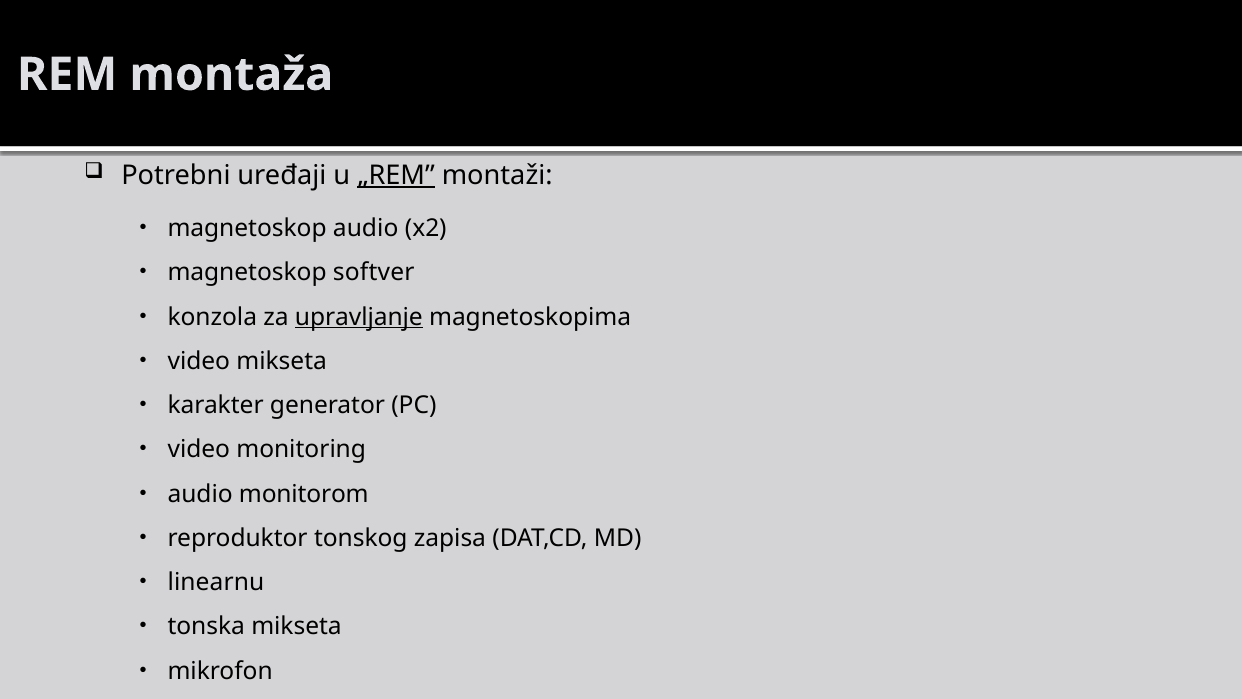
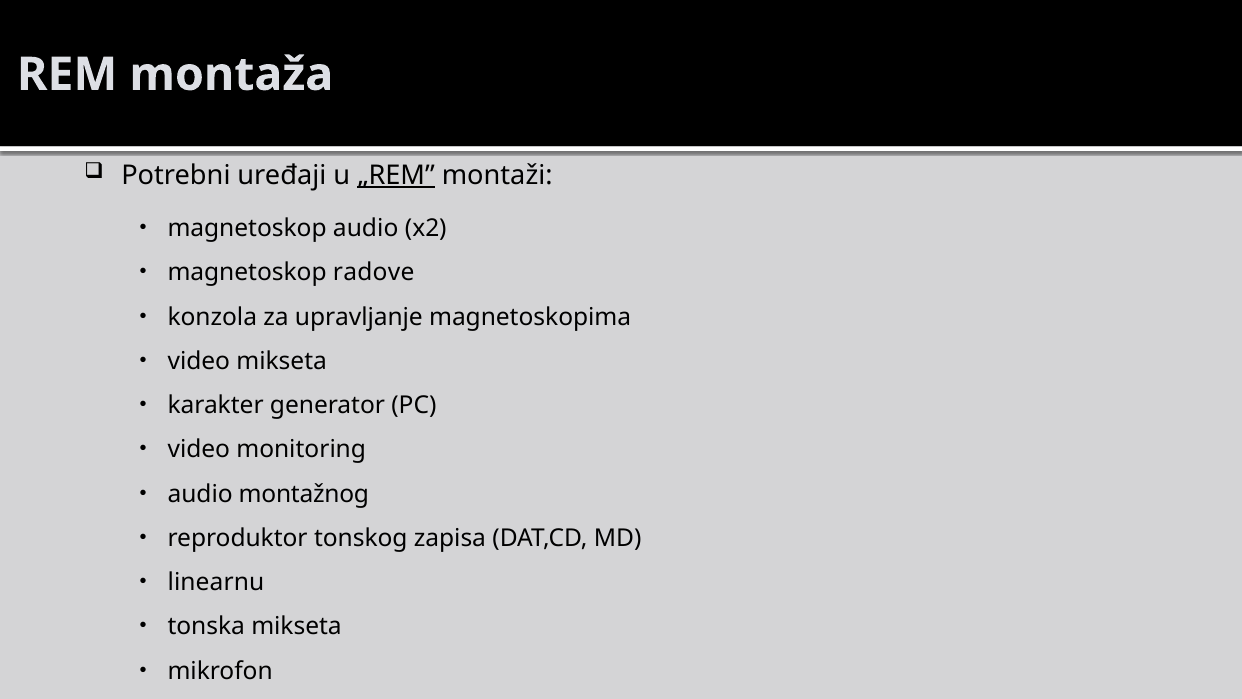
softver: softver -> radove
upravljanje underline: present -> none
monitorom: monitorom -> montažnog
